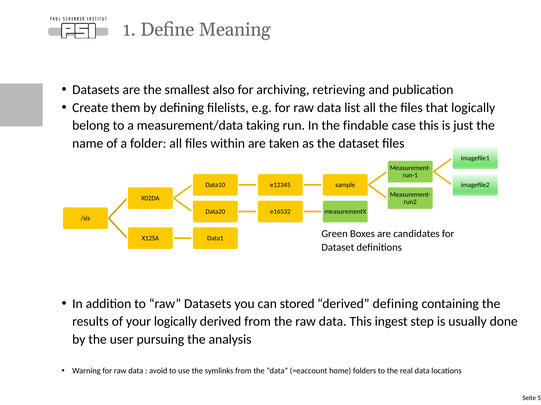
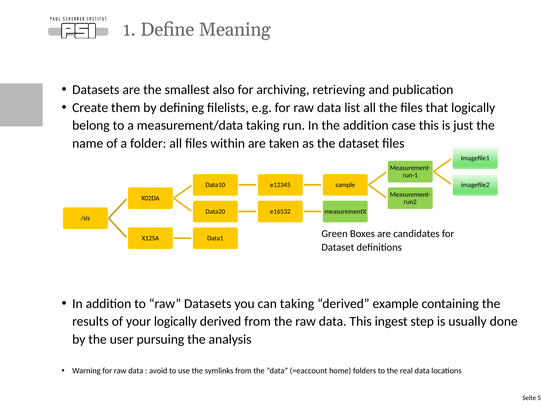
the findable: findable -> addition
can stored: stored -> taking
derived defining: defining -> example
